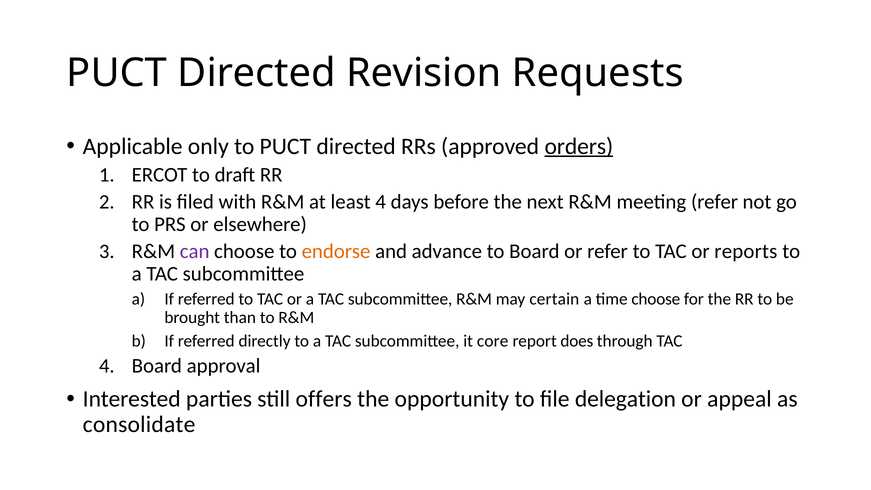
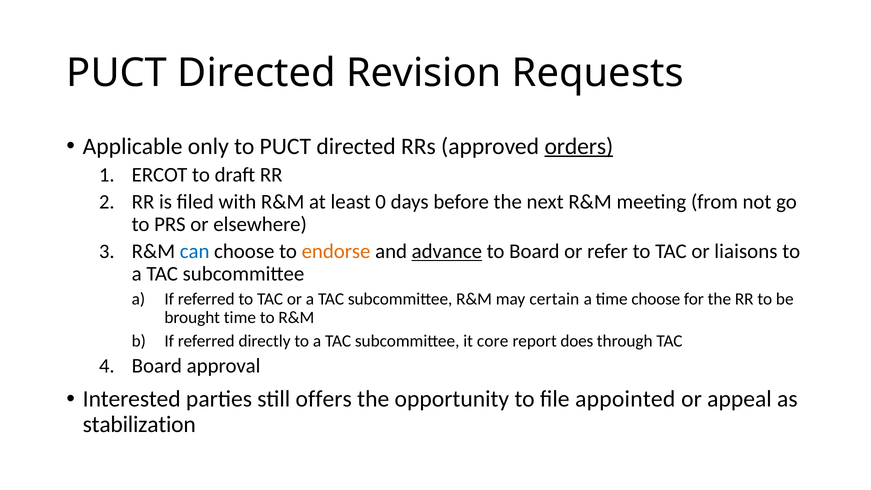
least 4: 4 -> 0
meeting refer: refer -> from
can colour: purple -> blue
advance underline: none -> present
reports: reports -> liaisons
brought than: than -> time
delegation: delegation -> appointed
consolidate: consolidate -> stabilization
